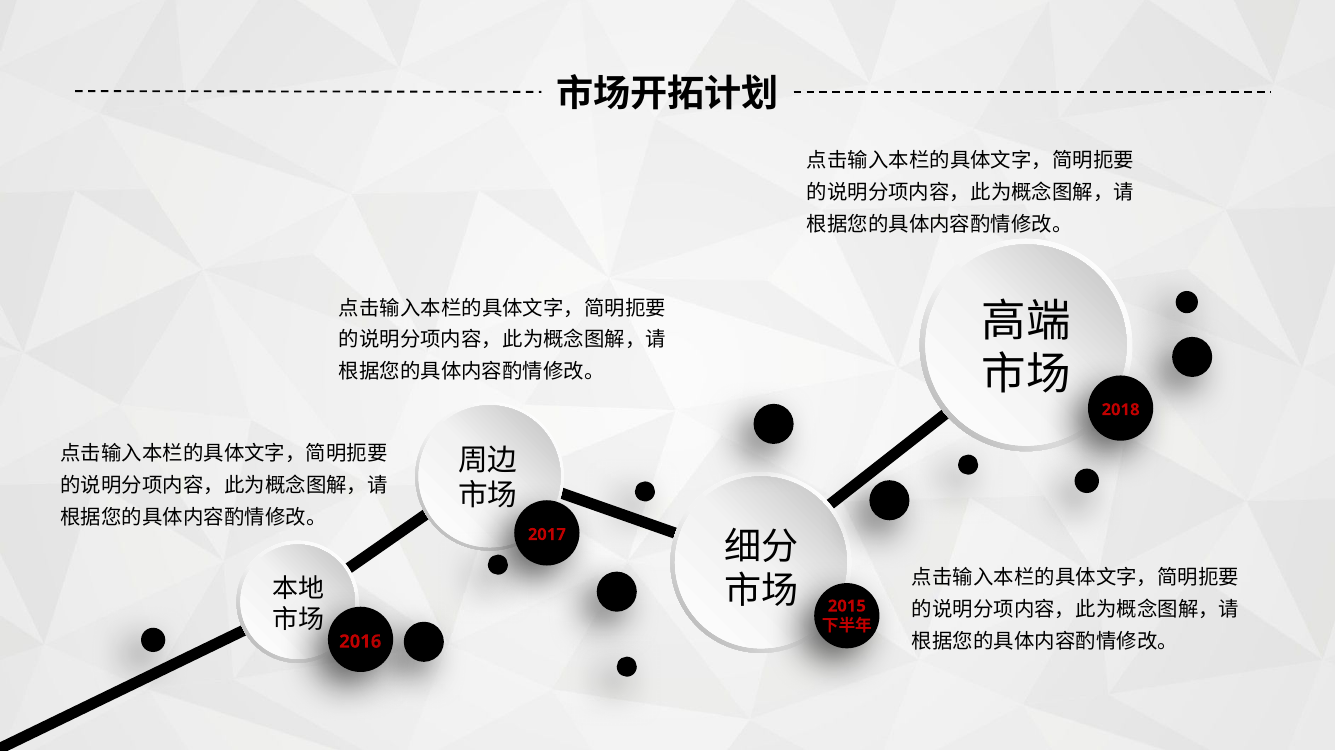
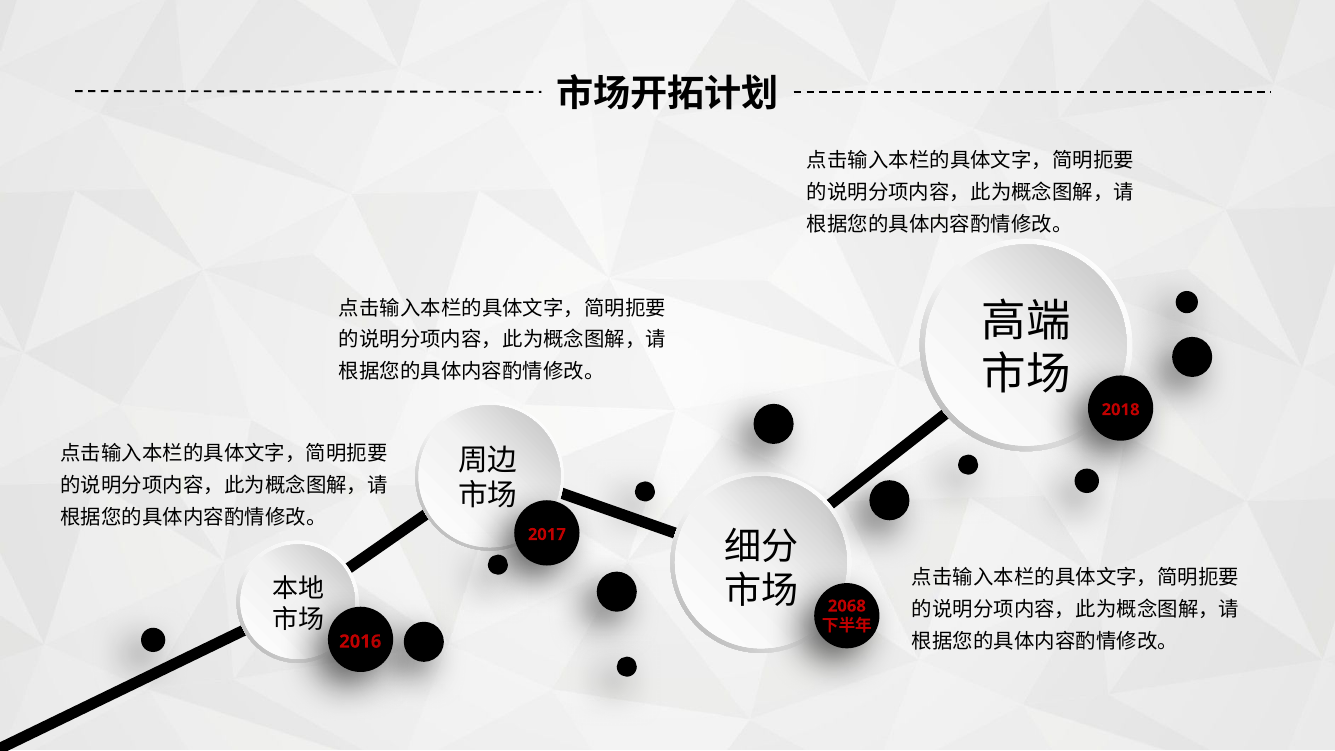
2015: 2015 -> 2068
